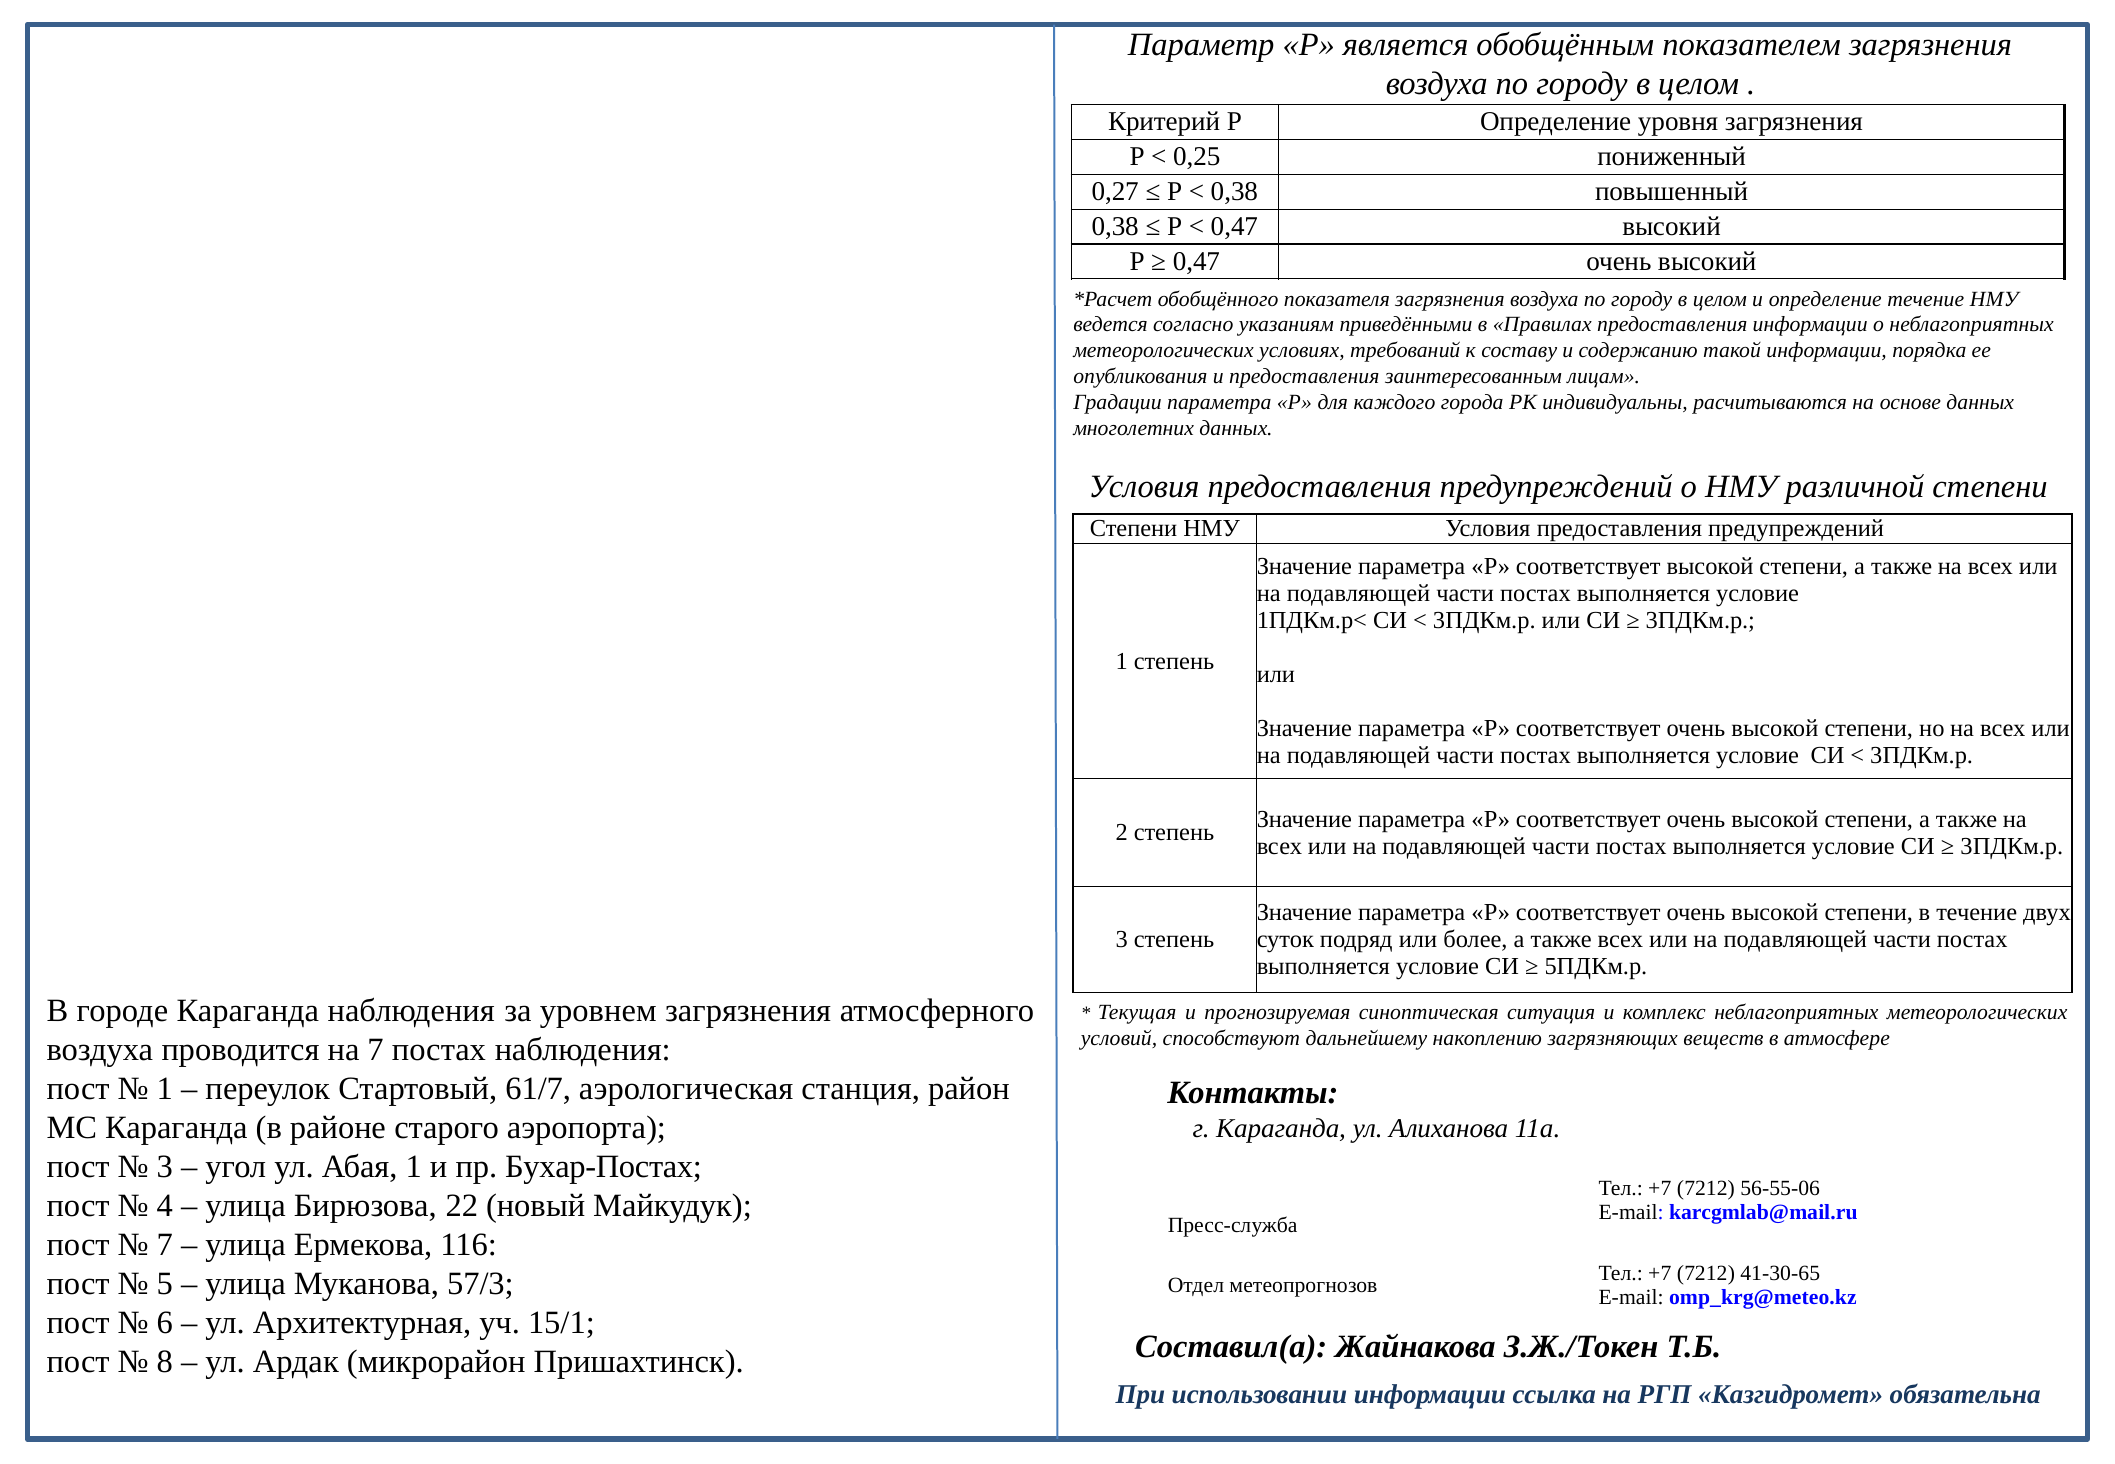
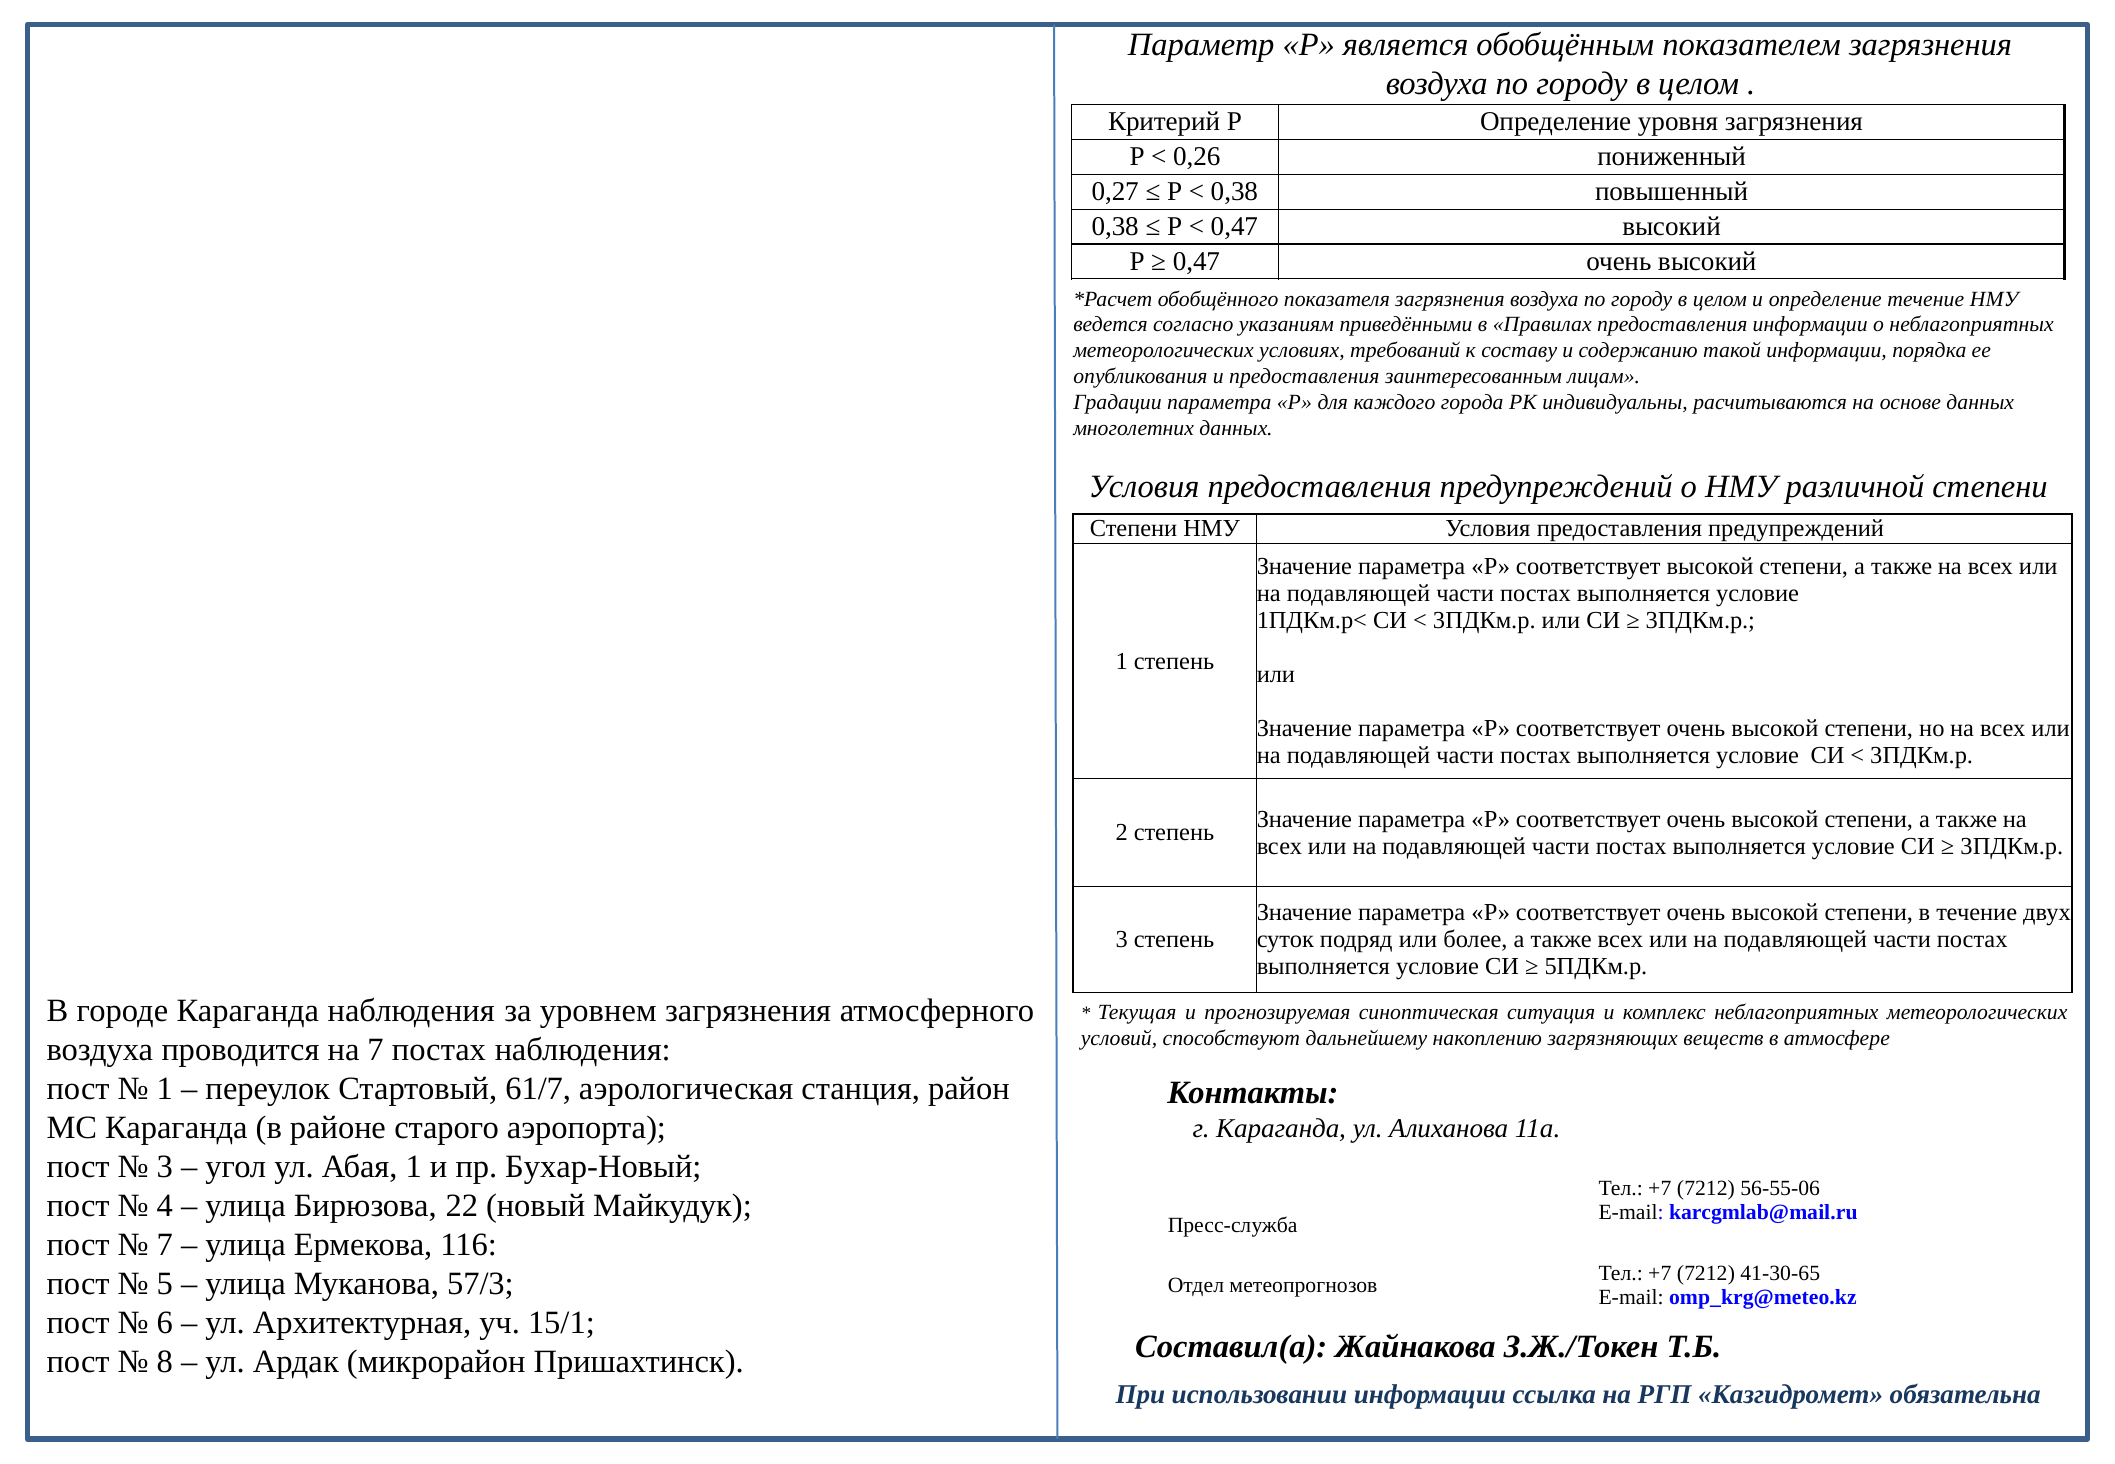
0,25: 0,25 -> 0,26
Бухар-Постах: Бухар-Постах -> Бухар-Новый
